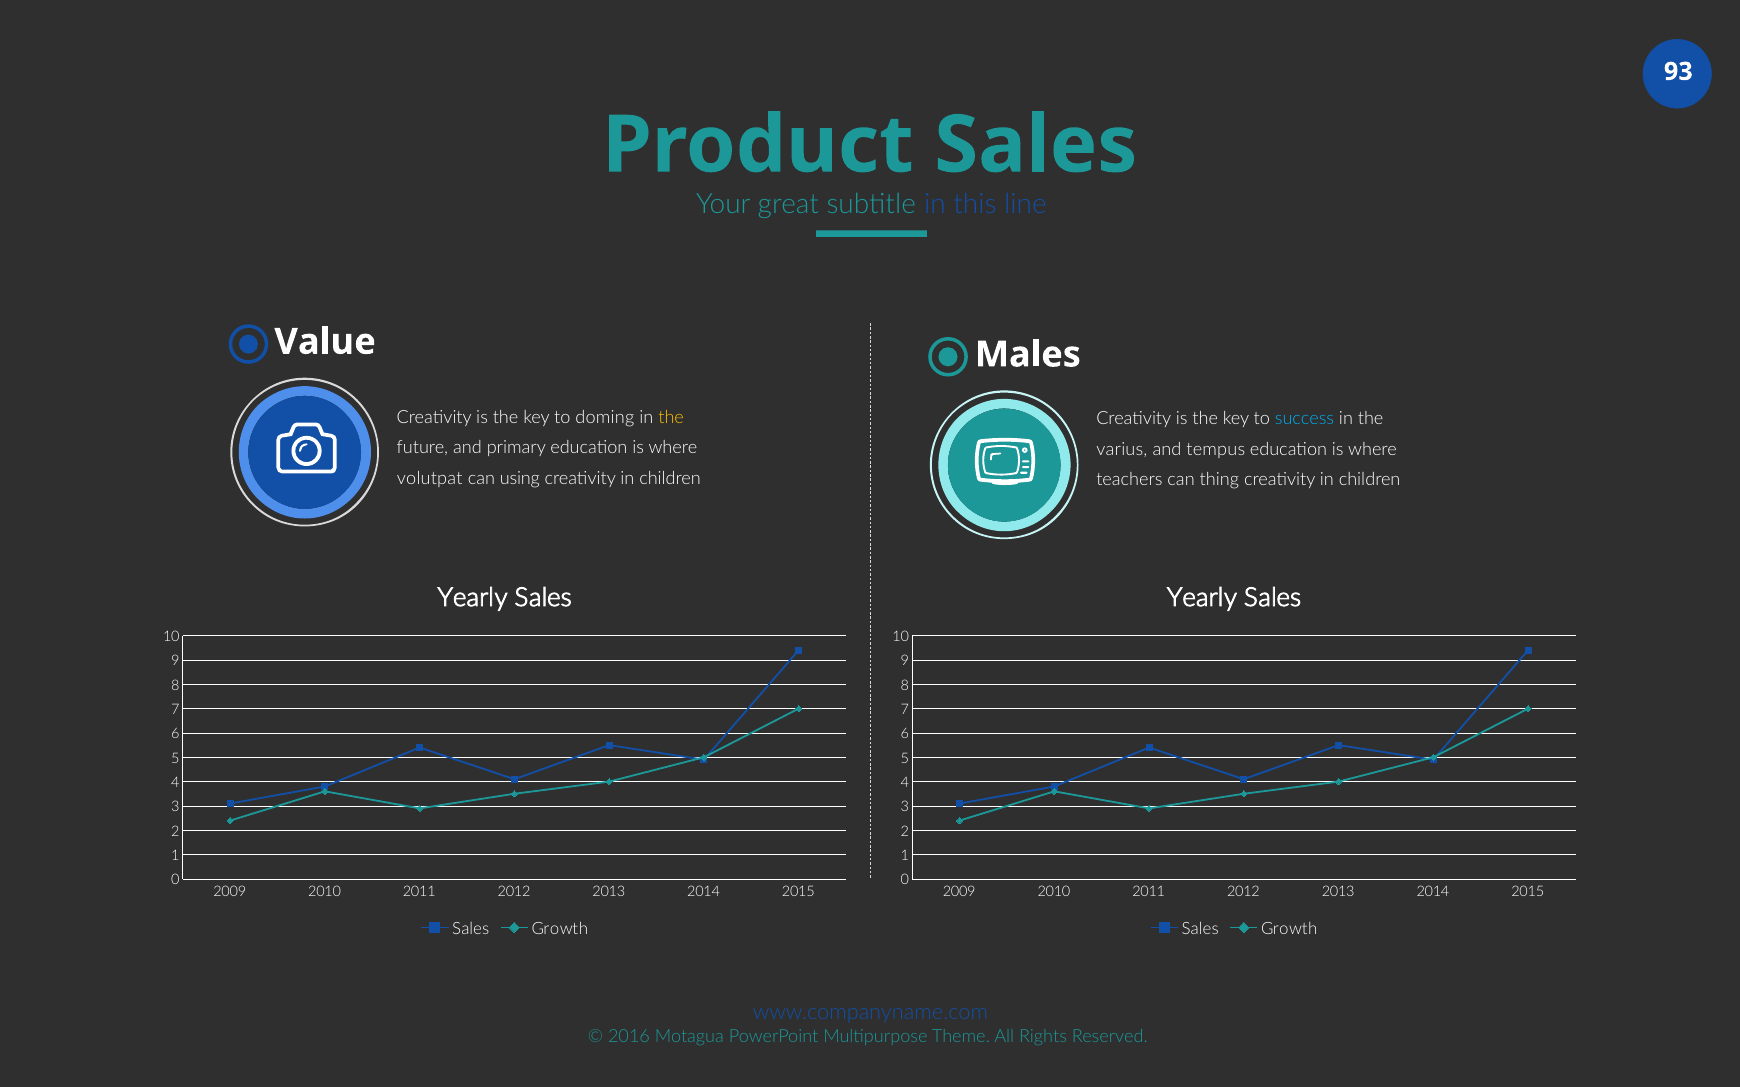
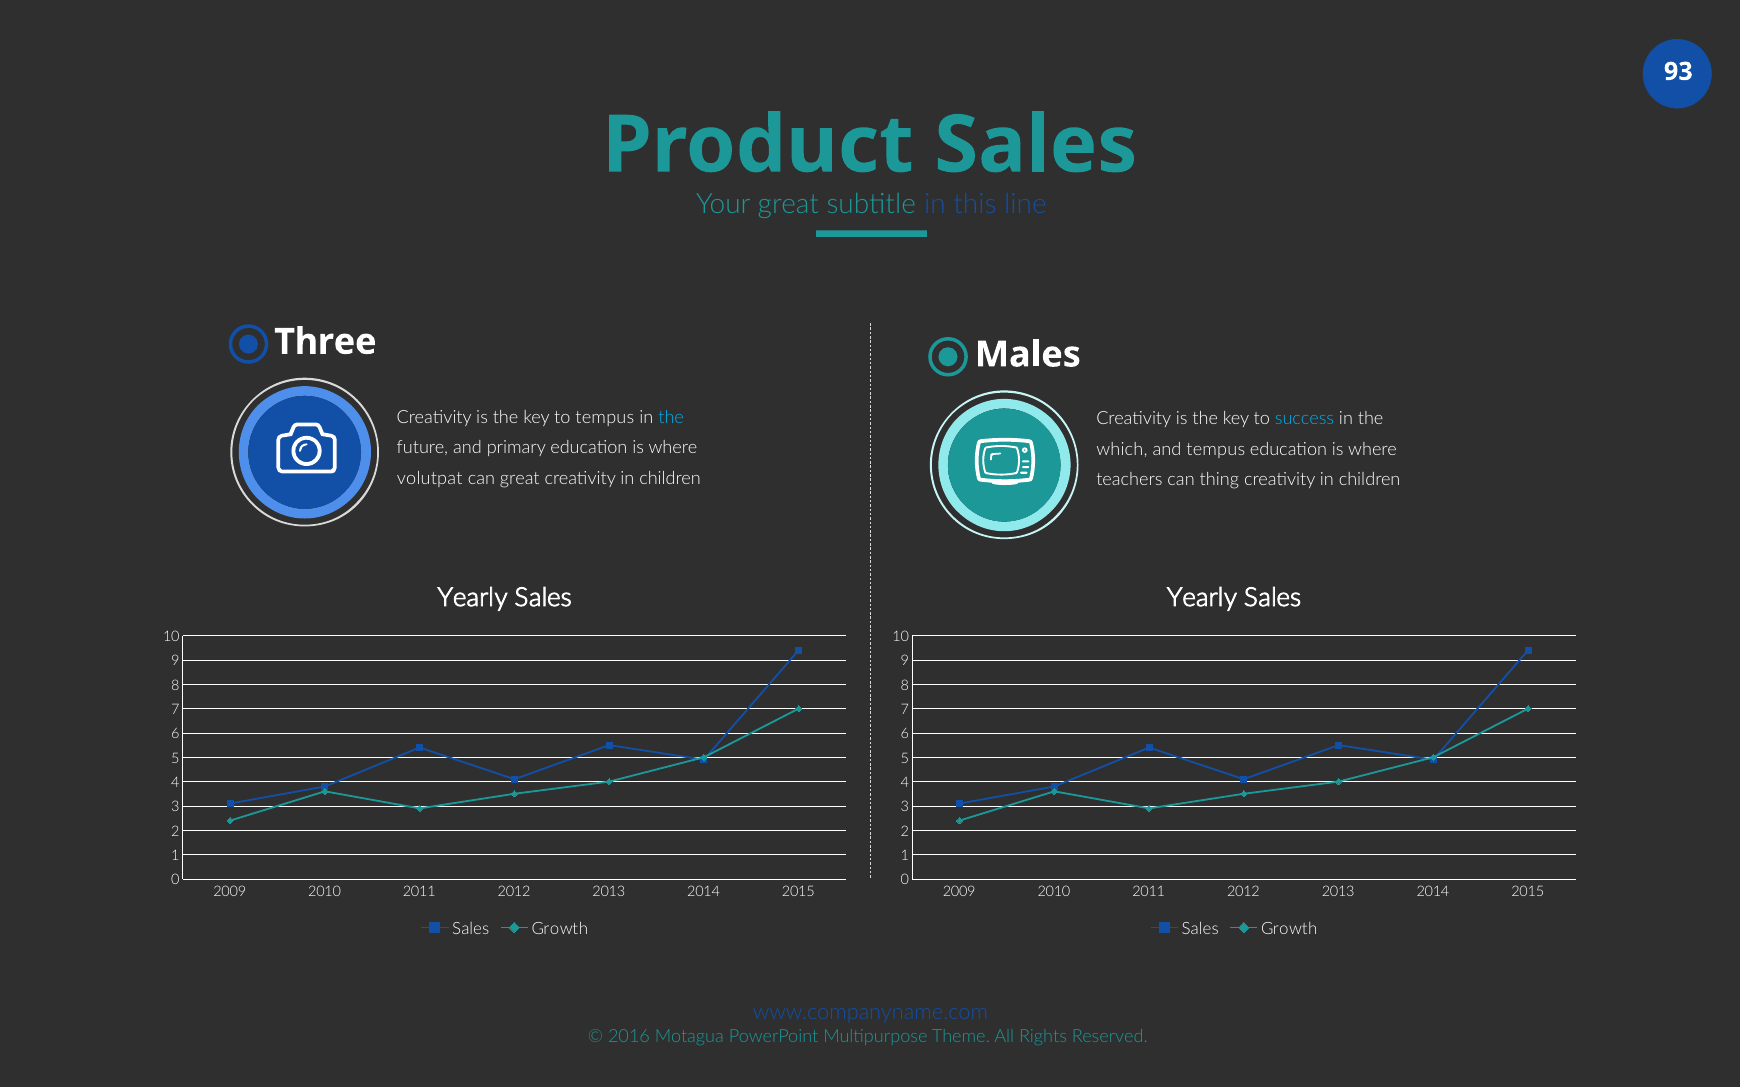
Value: Value -> Three
to doming: doming -> tempus
the at (671, 417) colour: yellow -> light blue
varius: varius -> which
can using: using -> great
